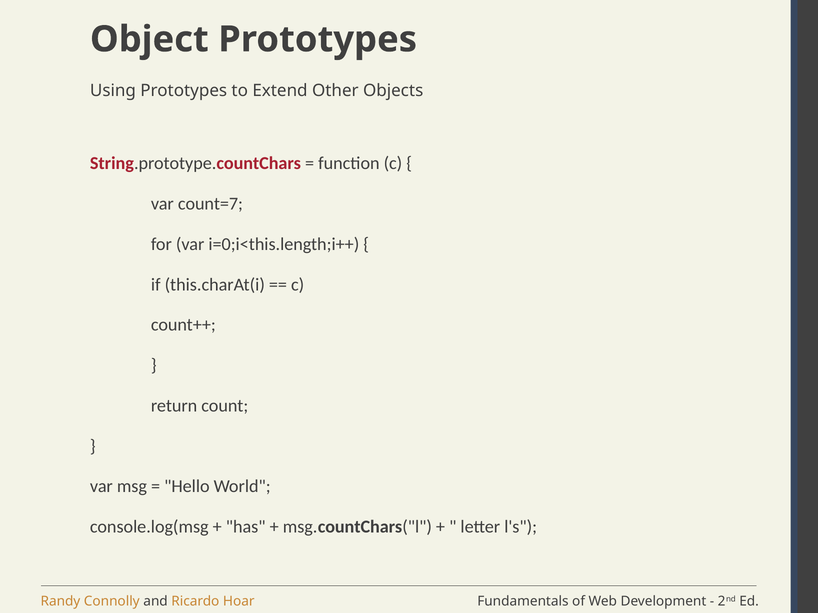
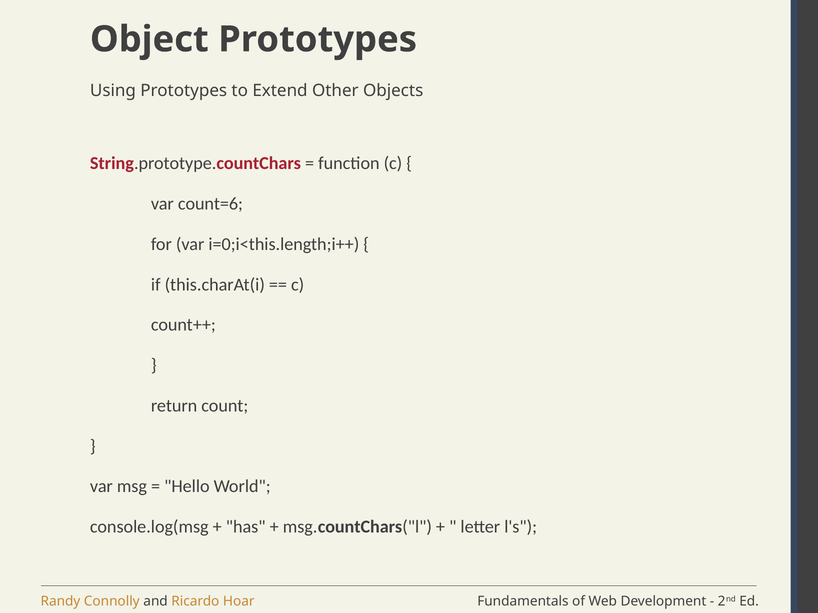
count=7: count=7 -> count=6
